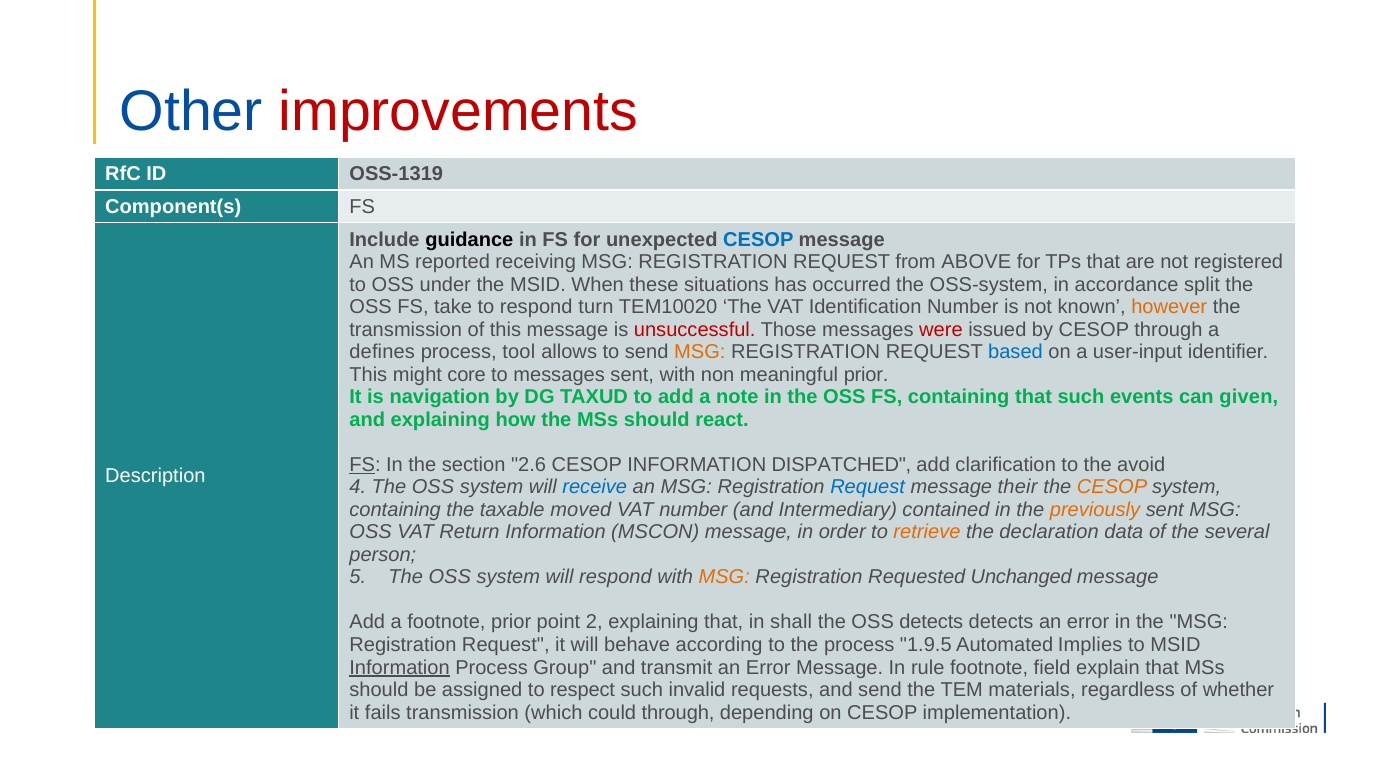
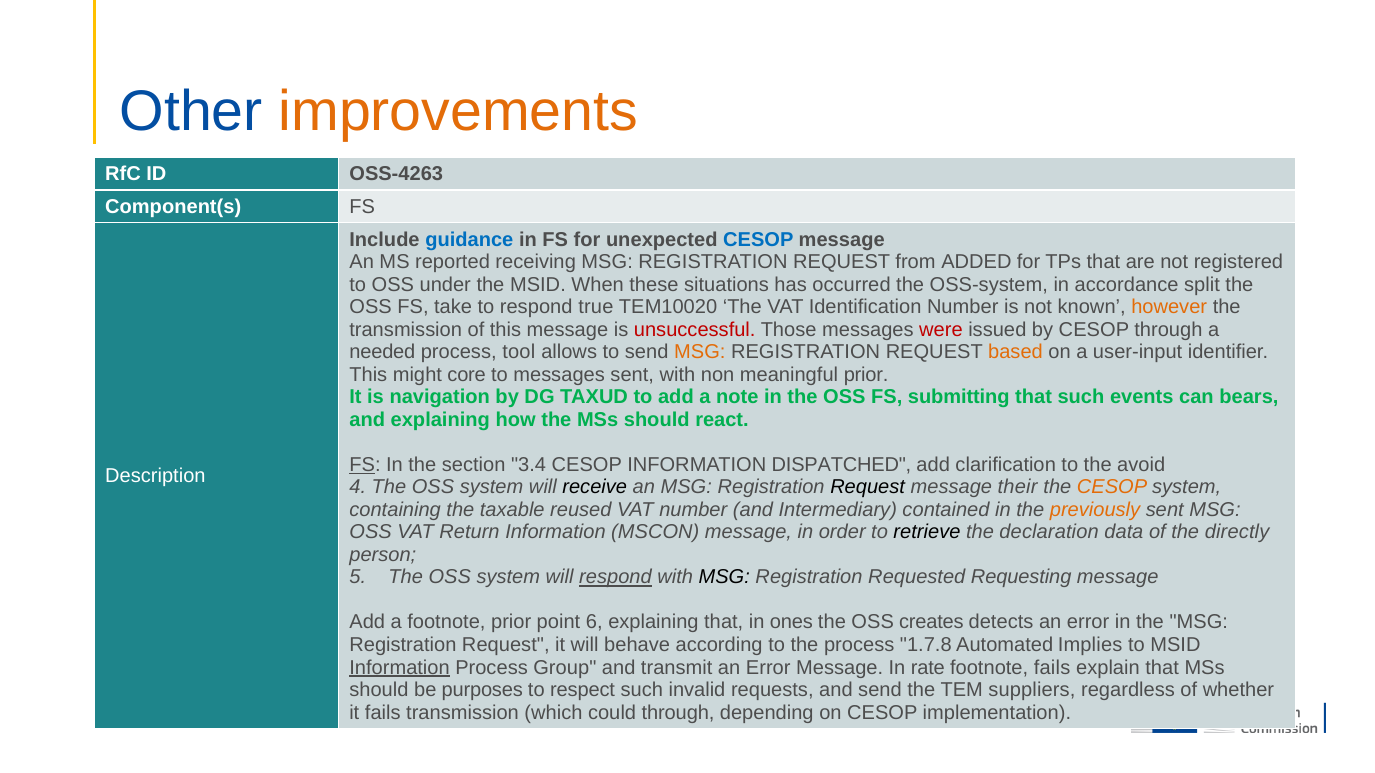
improvements colour: red -> orange
OSS-1319: OSS-1319 -> OSS-4263
guidance colour: black -> blue
ABOVE: ABOVE -> ADDED
turn: turn -> true
defines: defines -> needed
based colour: blue -> orange
FS containing: containing -> submitting
given: given -> bears
2.6: 2.6 -> 3.4
receive colour: blue -> black
Request at (868, 488) colour: blue -> black
moved: moved -> reused
retrieve colour: orange -> black
several: several -> directly
respond at (615, 578) underline: none -> present
MSG at (724, 578) colour: orange -> black
Unchanged: Unchanged -> Requesting
2: 2 -> 6
shall: shall -> ones
OSS detects: detects -> creates
1.9.5: 1.9.5 -> 1.7.8
rule: rule -> rate
footnote field: field -> fails
assigned: assigned -> purposes
materials: materials -> suppliers
